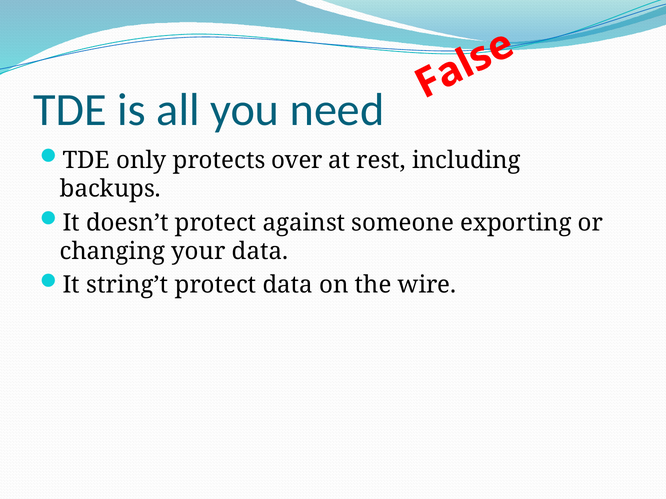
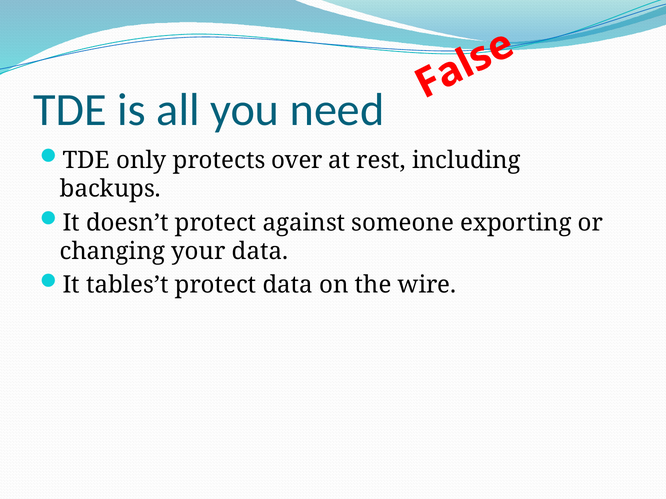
string’t: string’t -> tables’t
